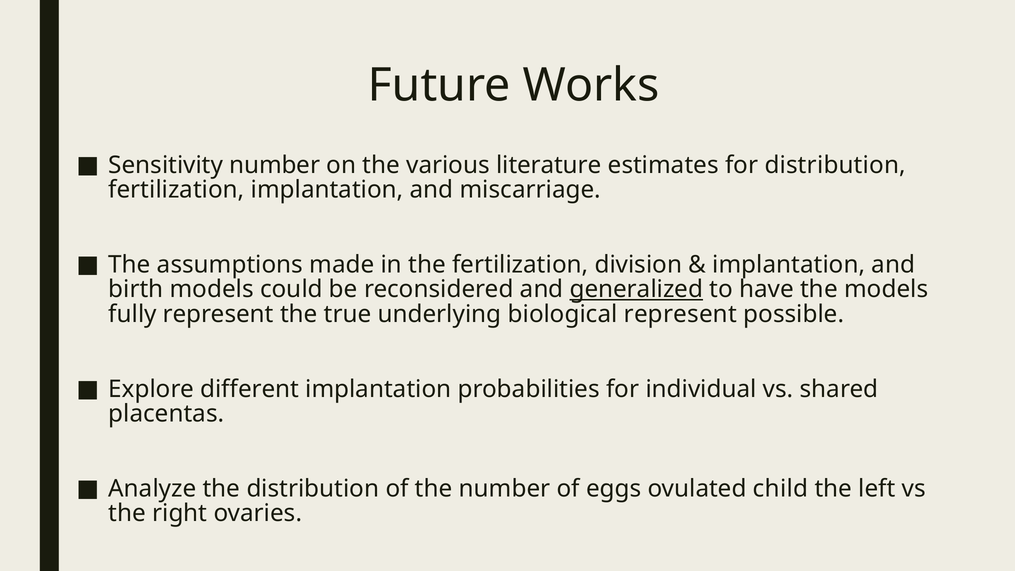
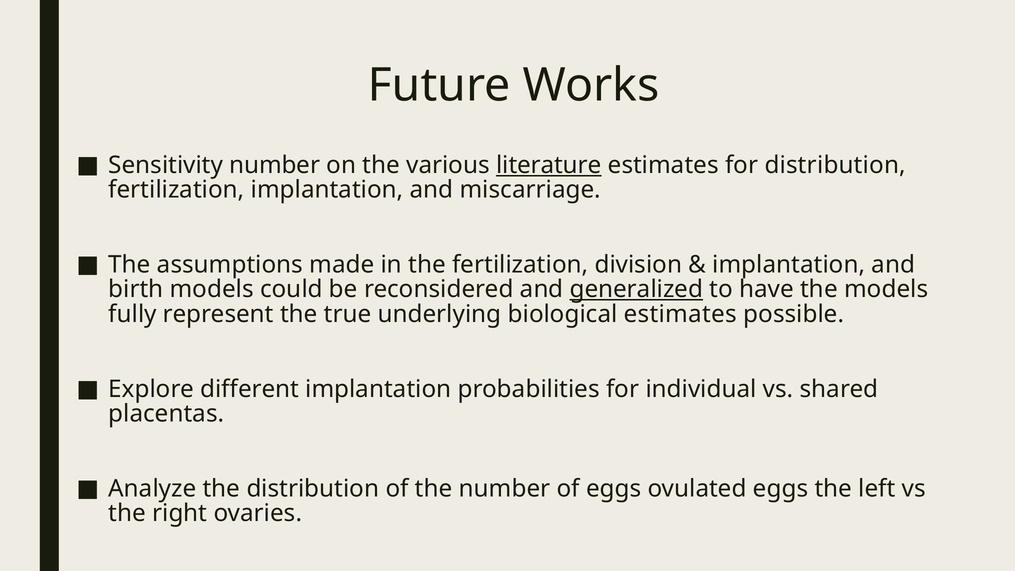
literature underline: none -> present
biological represent: represent -> estimates
ovulated child: child -> eggs
